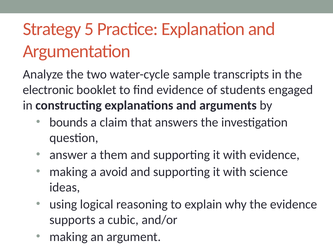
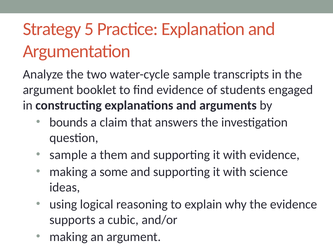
electronic at (48, 90): electronic -> argument
answer at (69, 155): answer -> sample
avoid: avoid -> some
